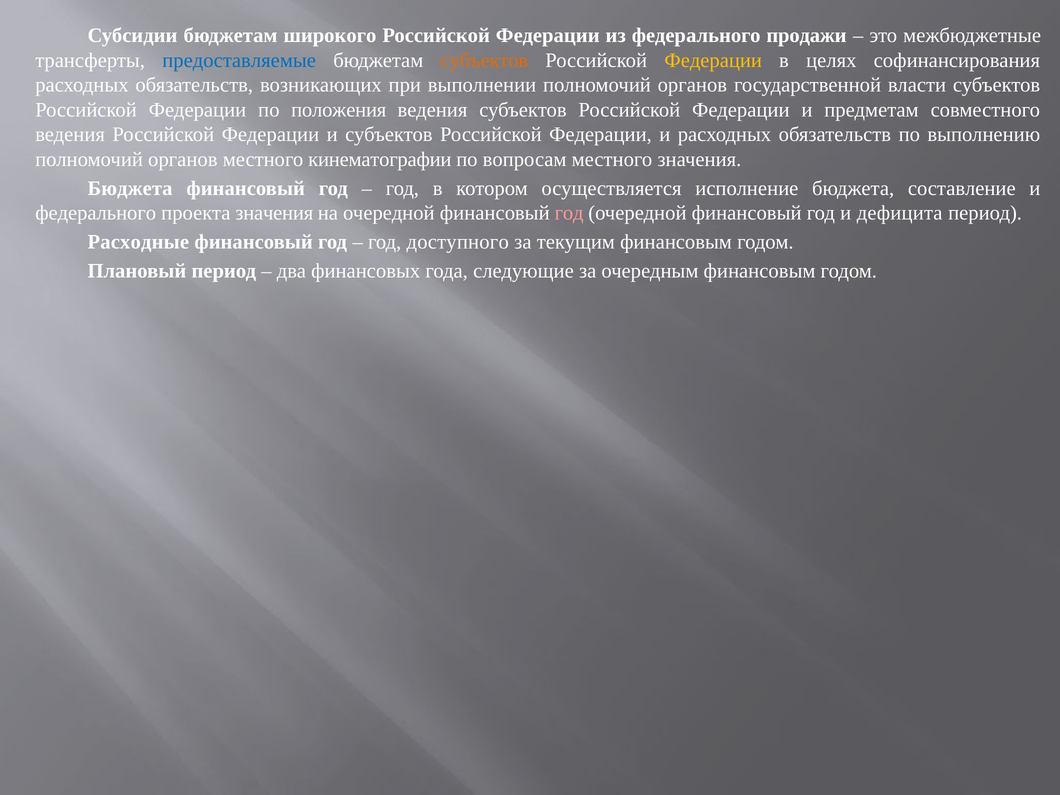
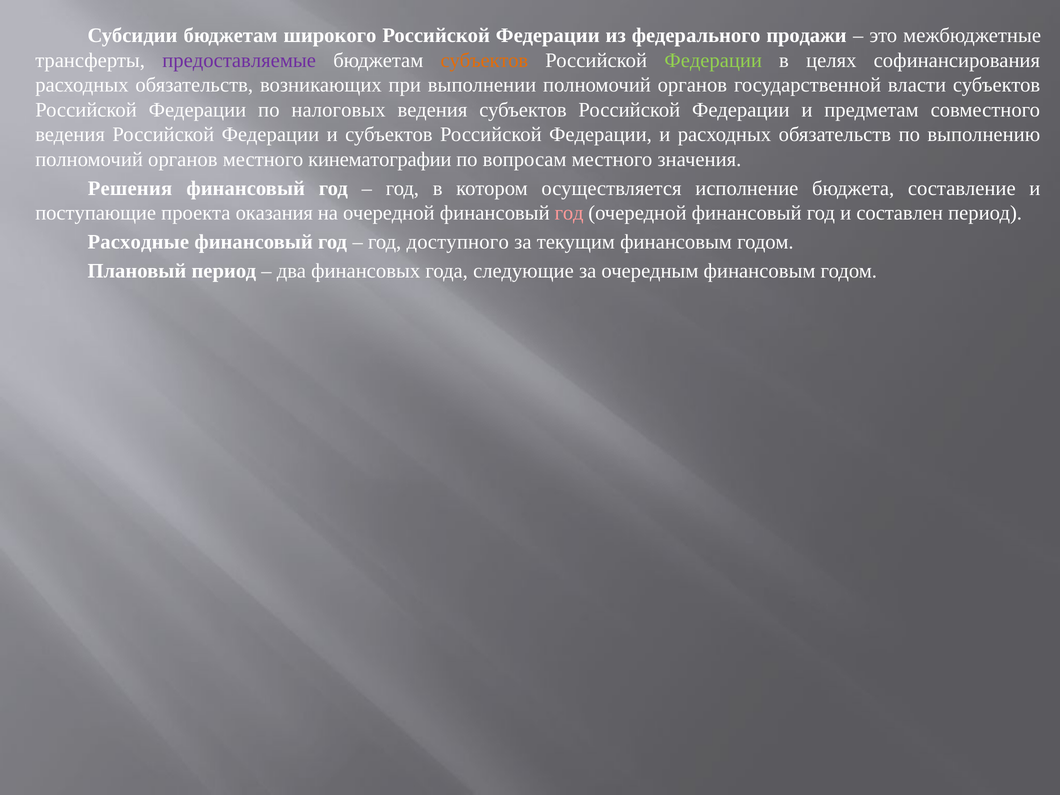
предоставляемые colour: blue -> purple
Федерации at (713, 60) colour: yellow -> light green
положения: положения -> налоговых
Бюджета at (130, 188): Бюджета -> Решения
федерального at (96, 213): федерального -> поступающие
проекта значения: значения -> оказания
дефицита: дефицита -> составлен
